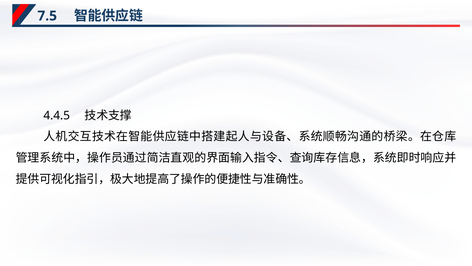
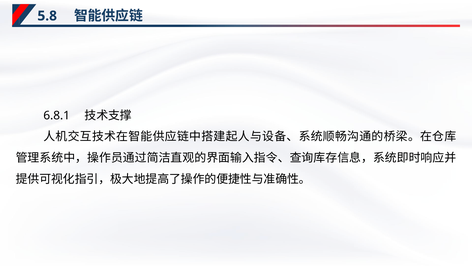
7.5: 7.5 -> 5.8
4.4.5: 4.4.5 -> 6.8.1
